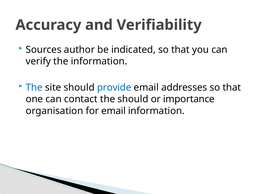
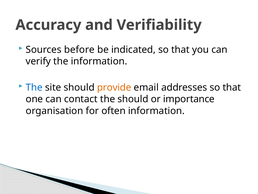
author: author -> before
provide colour: blue -> orange
for email: email -> often
